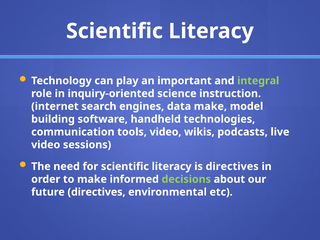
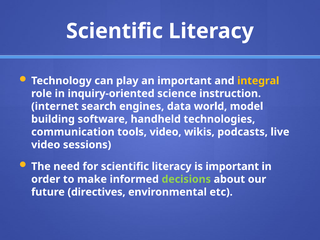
integral colour: light green -> yellow
data make: make -> world
is directives: directives -> important
